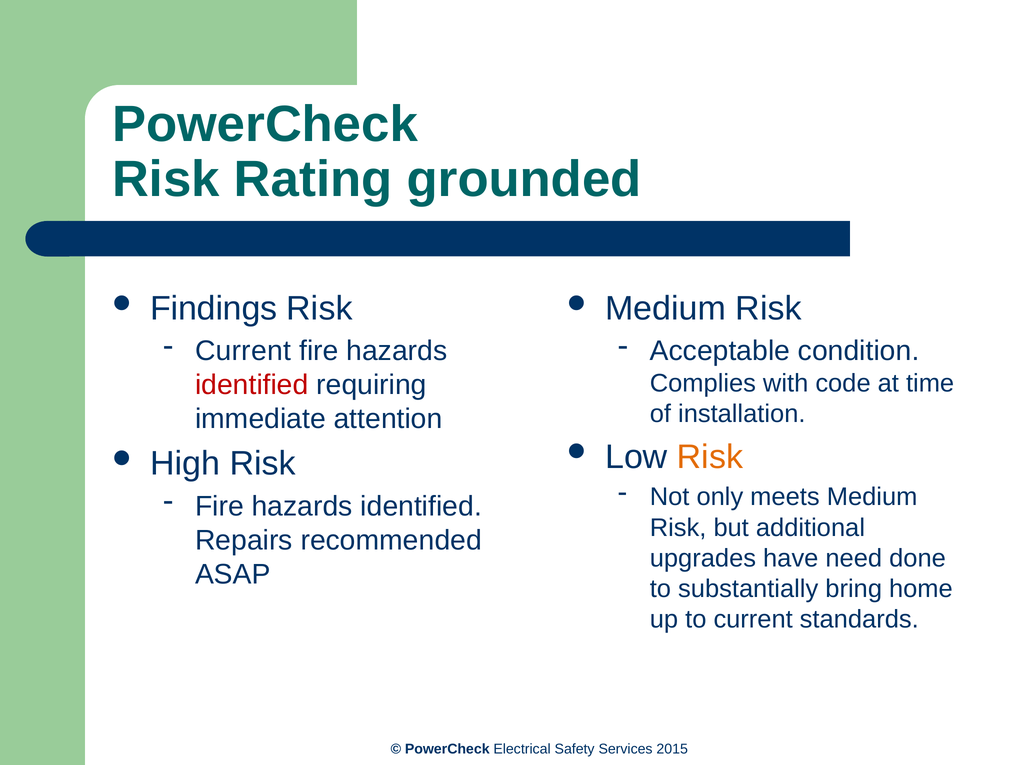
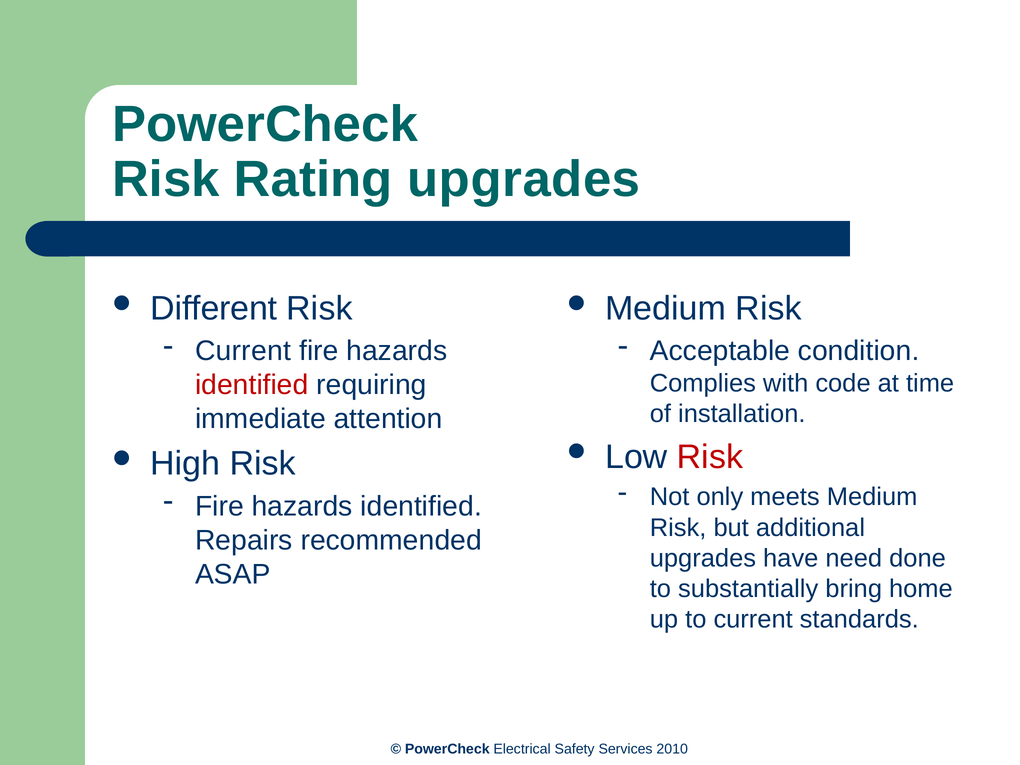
Rating grounded: grounded -> upgrades
Findings: Findings -> Different
Risk at (710, 457) colour: orange -> red
2015: 2015 -> 2010
